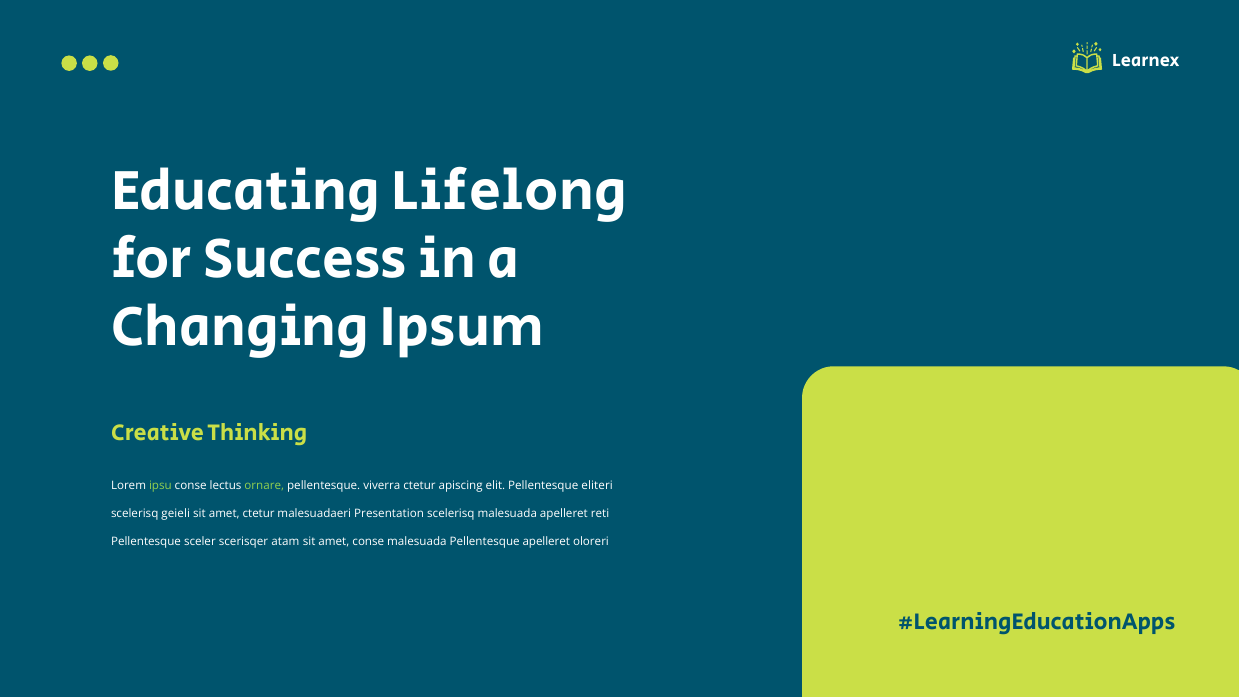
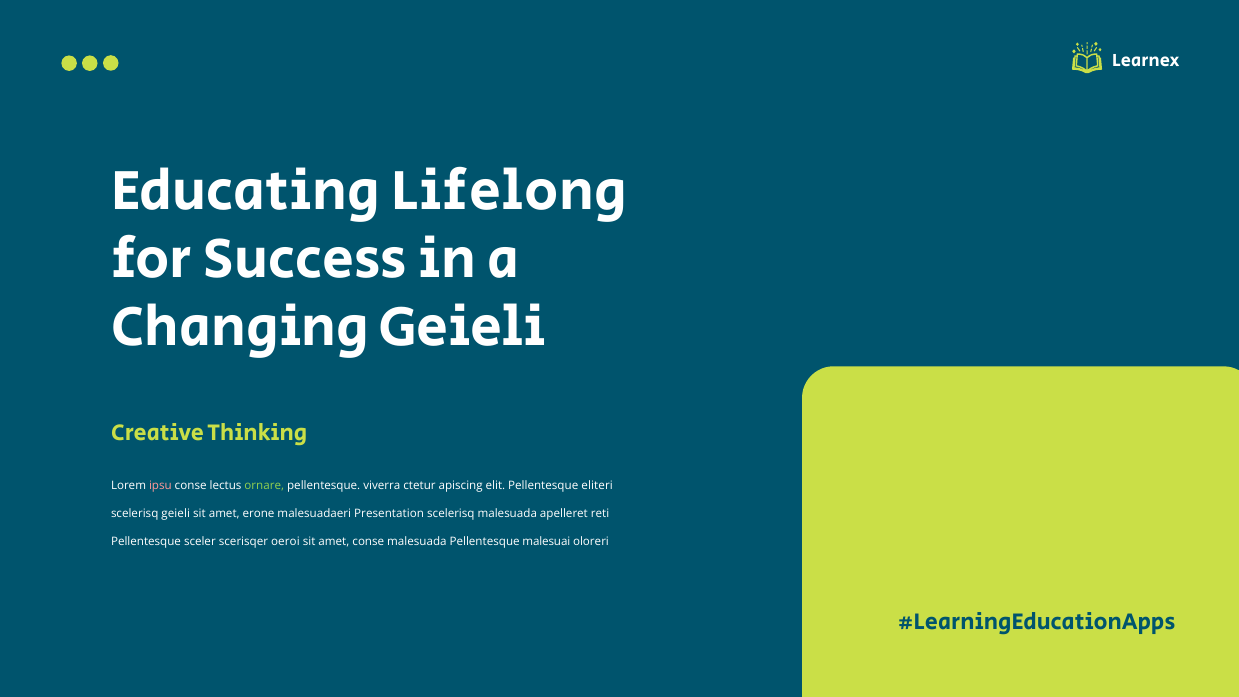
Changing Ipsum: Ipsum -> Geieli
ipsu colour: light green -> pink
amet ctetur: ctetur -> erone
atam: atam -> oeroi
Pellentesque apelleret: apelleret -> malesuai
